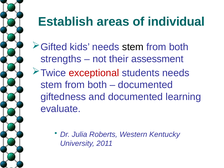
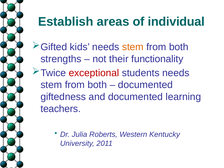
stem at (133, 47) colour: black -> orange
assessment: assessment -> functionality
evaluate: evaluate -> teachers
